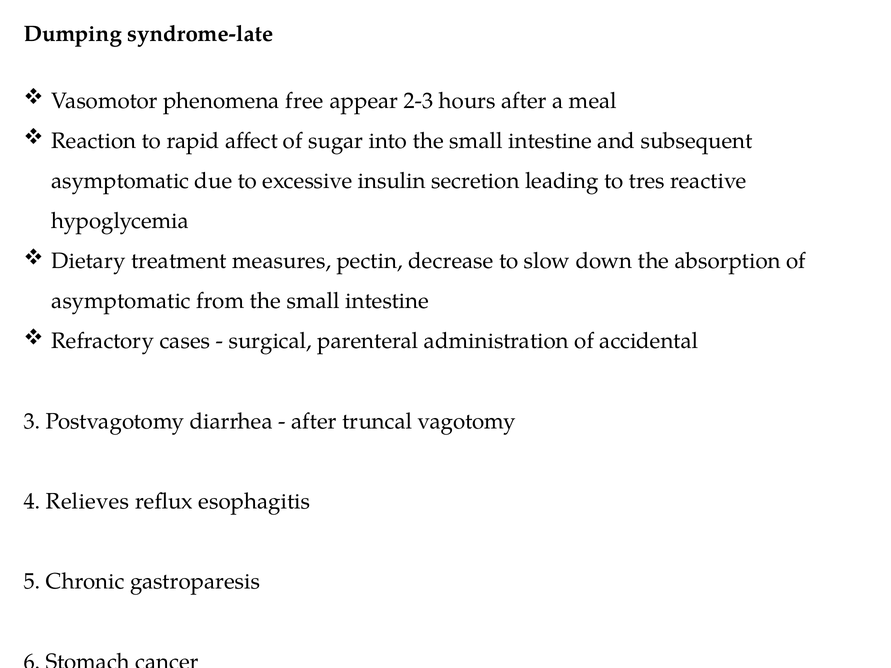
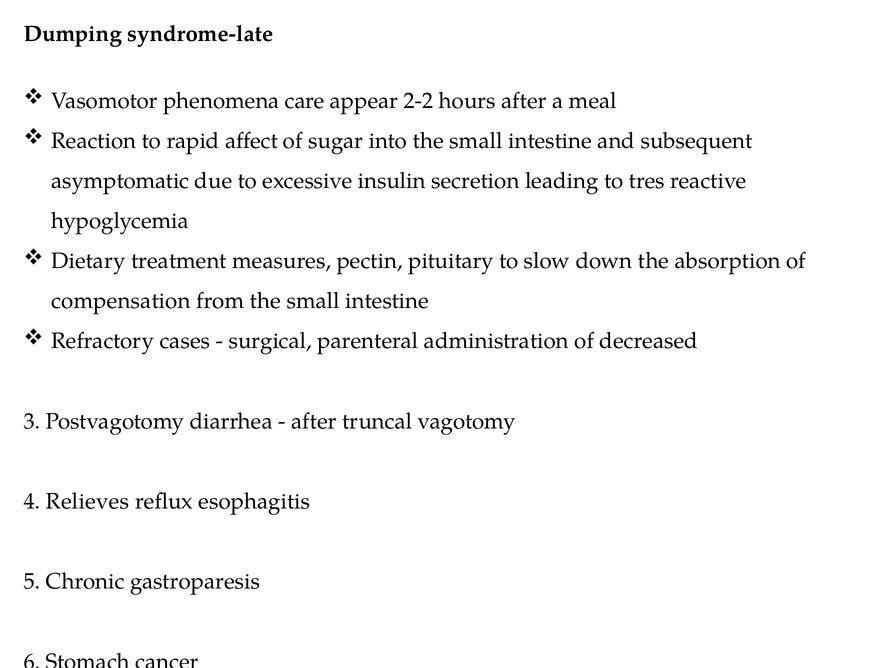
free: free -> care
2-3: 2-3 -> 2-2
decrease: decrease -> pituitary
asymptomatic at (121, 301): asymptomatic -> compensation
accidental: accidental -> decreased
